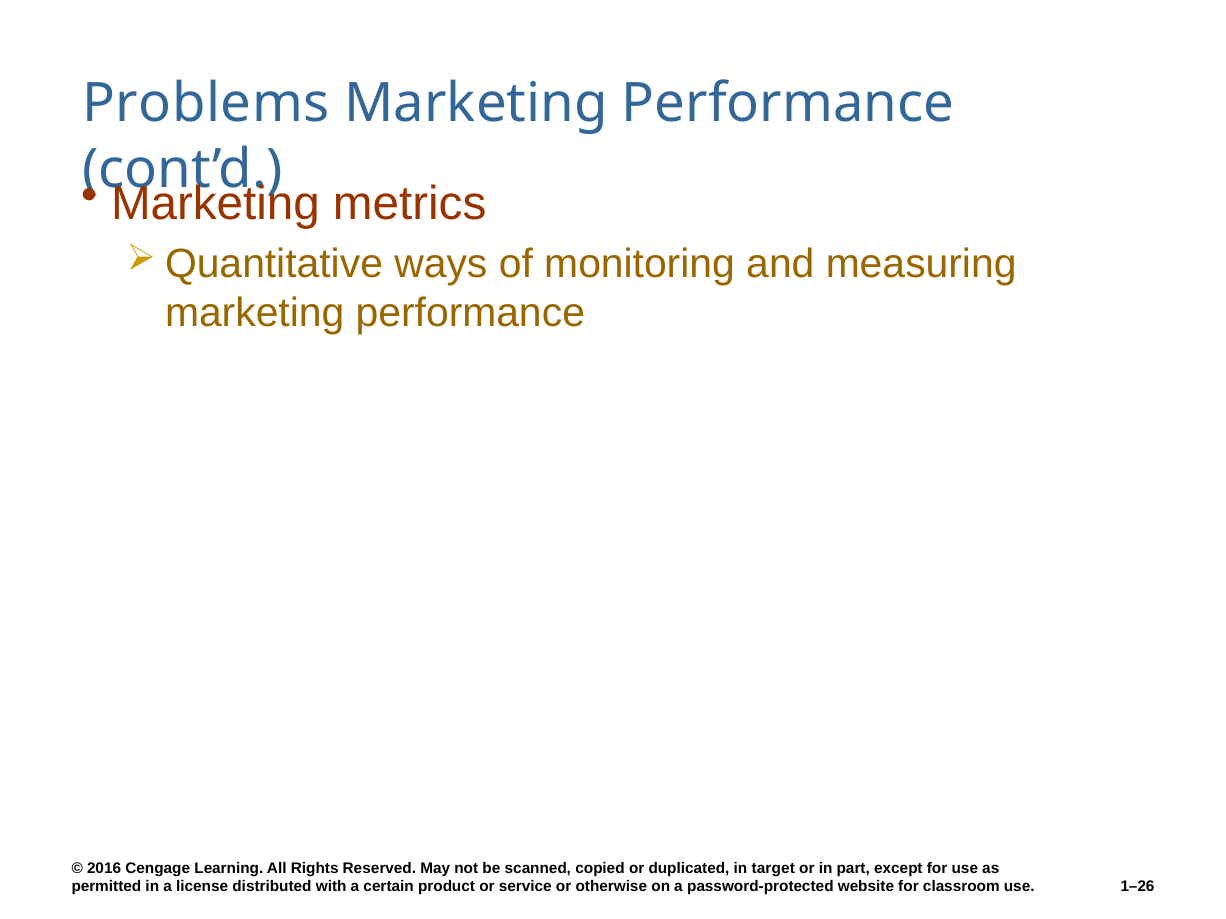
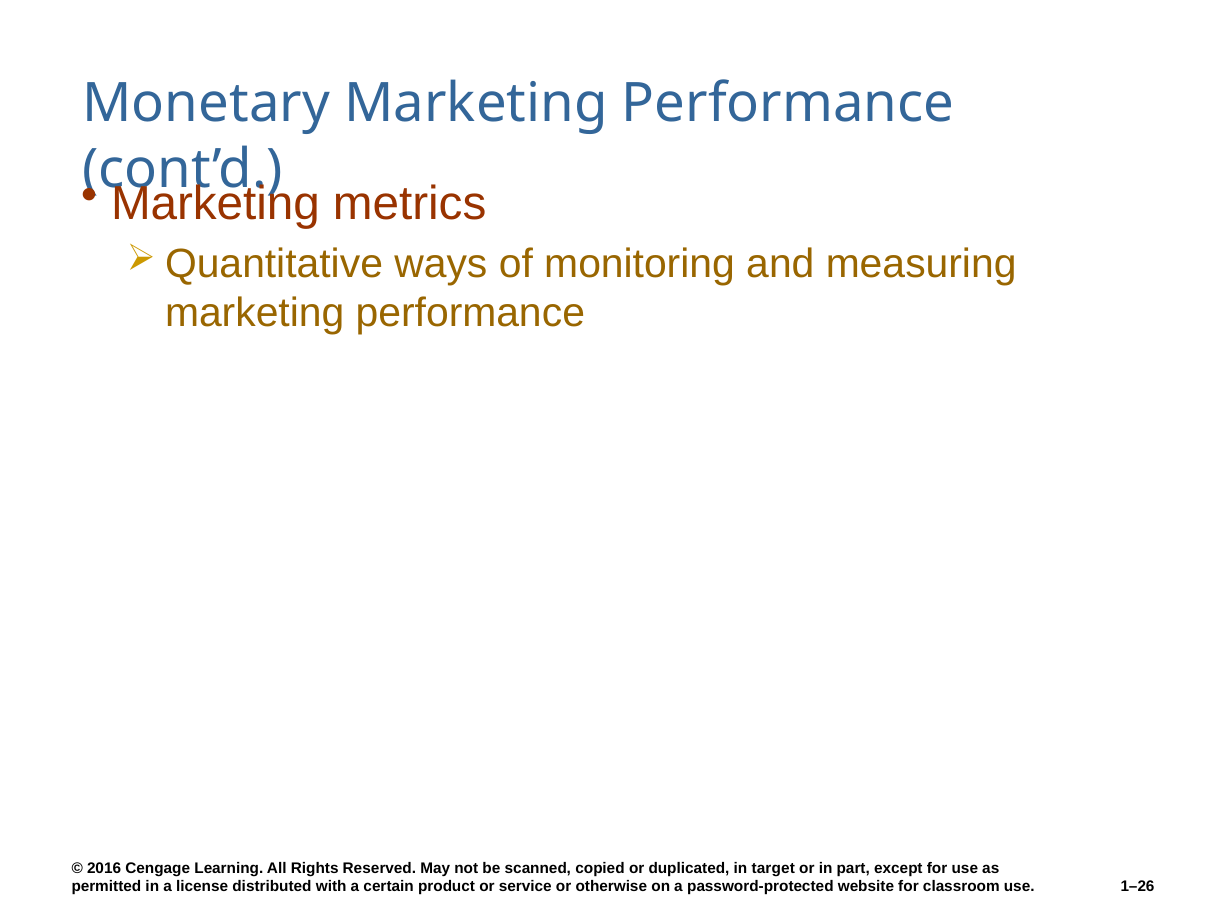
Problems: Problems -> Monetary
